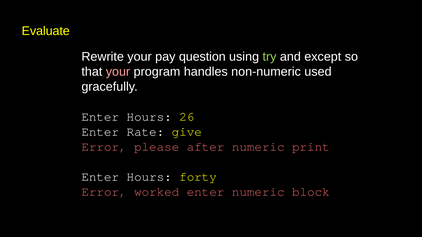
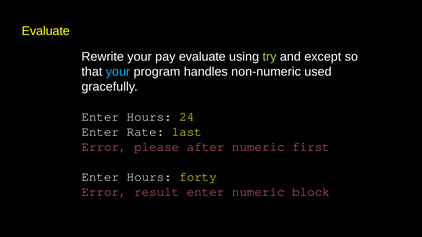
pay question: question -> evaluate
your at (118, 72) colour: pink -> light blue
26: 26 -> 24
give: give -> last
print: print -> first
worked: worked -> result
